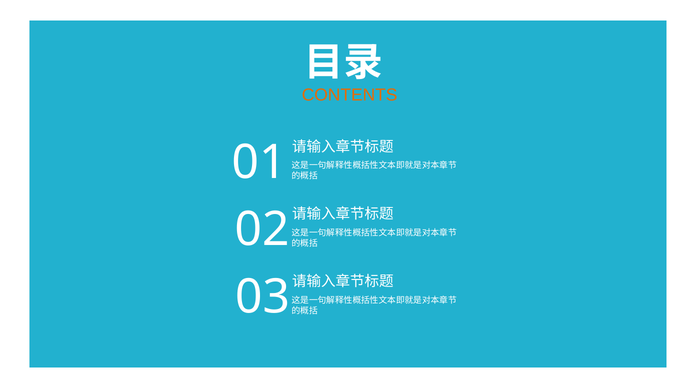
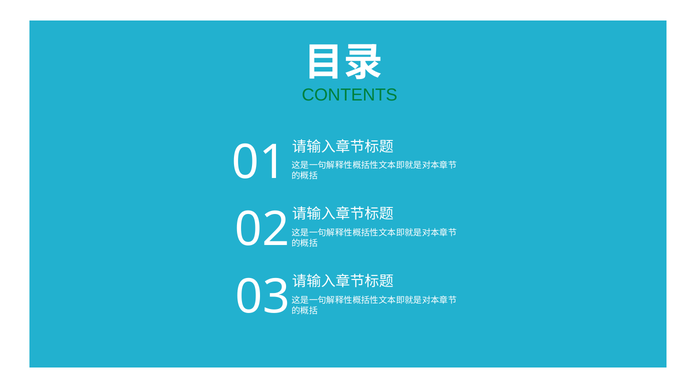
CONTENTS colour: orange -> green
